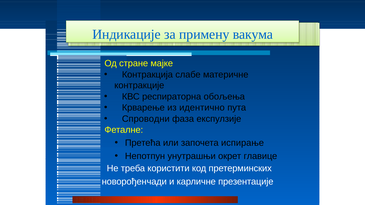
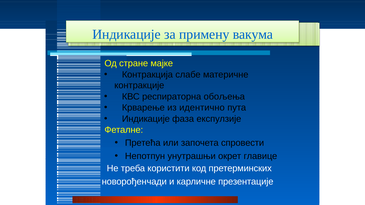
Спроводни at (146, 119): Спроводни -> Индикације
испирање: испирање -> спровести
